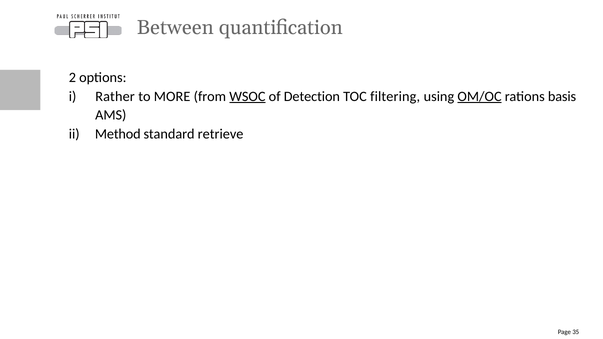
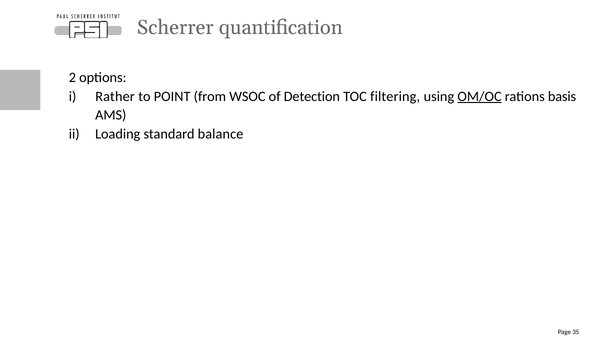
Between: Between -> Scherrer
MORE: MORE -> POINT
WSOC underline: present -> none
Method: Method -> Loading
retrieve: retrieve -> balance
